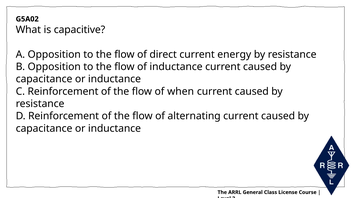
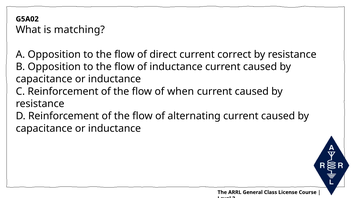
capacitive: capacitive -> matching
energy: energy -> correct
